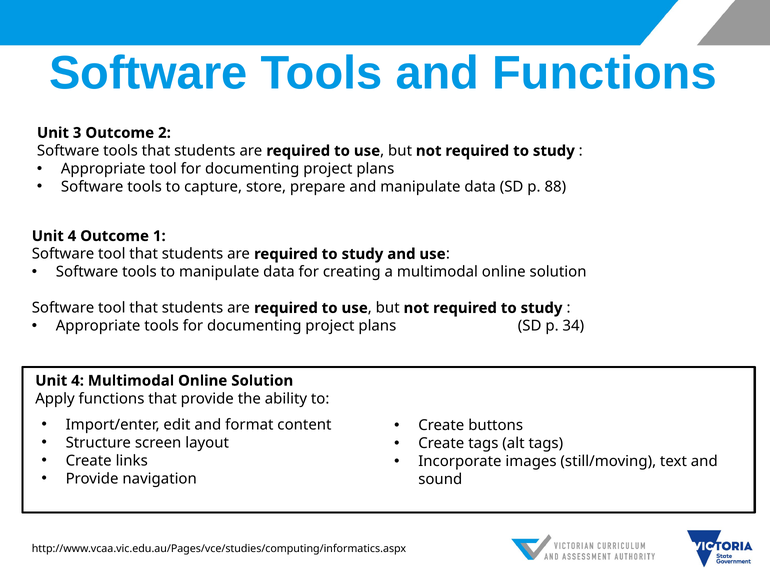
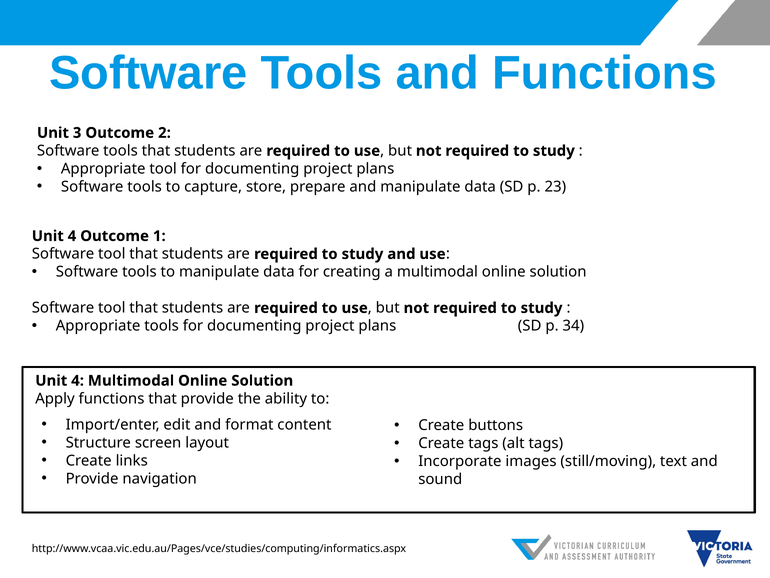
88: 88 -> 23
